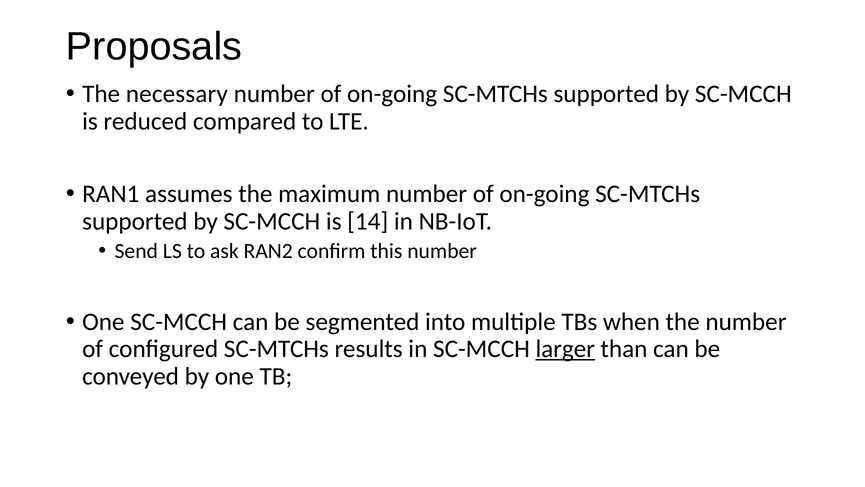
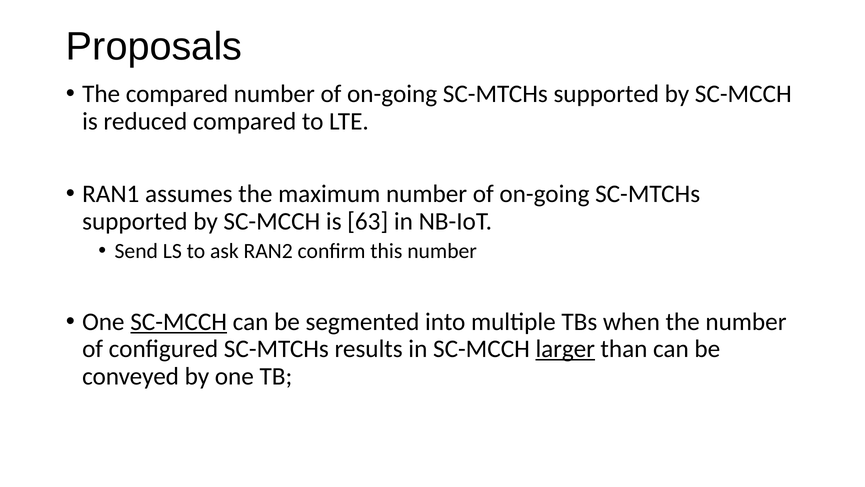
The necessary: necessary -> compared
14: 14 -> 63
SC-MCCH at (179, 321) underline: none -> present
